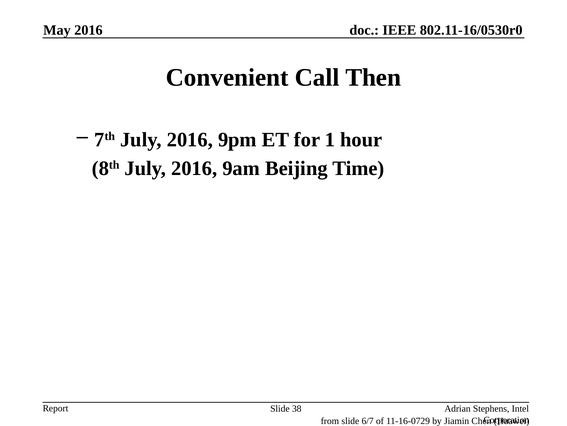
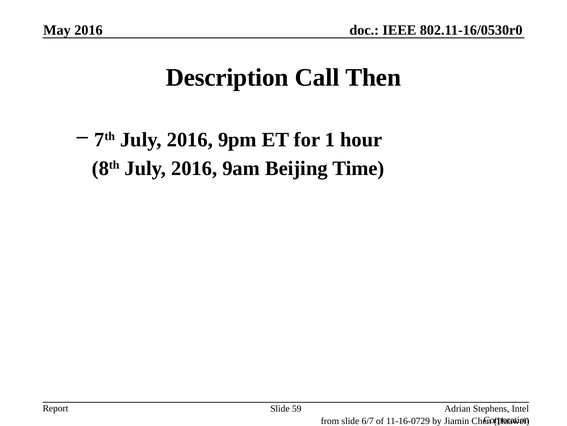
Convenient: Convenient -> Description
38: 38 -> 59
